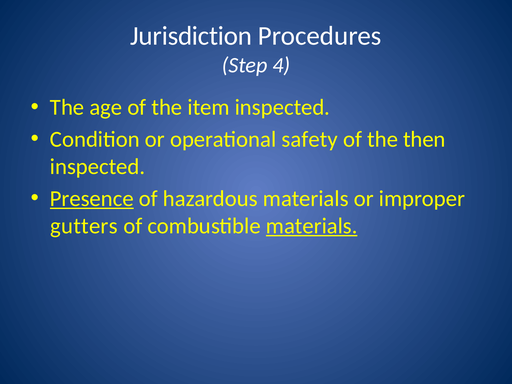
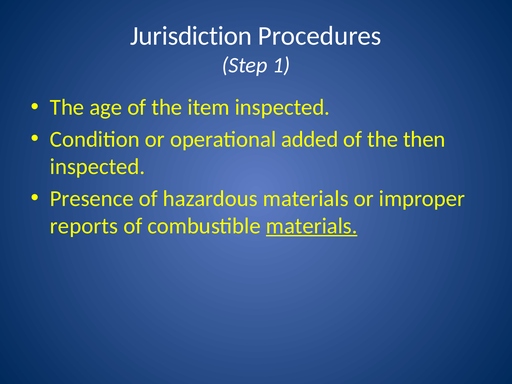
4: 4 -> 1
safety: safety -> added
Presence underline: present -> none
gutters: gutters -> reports
